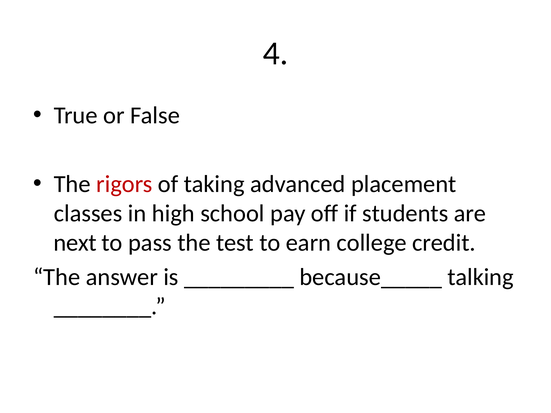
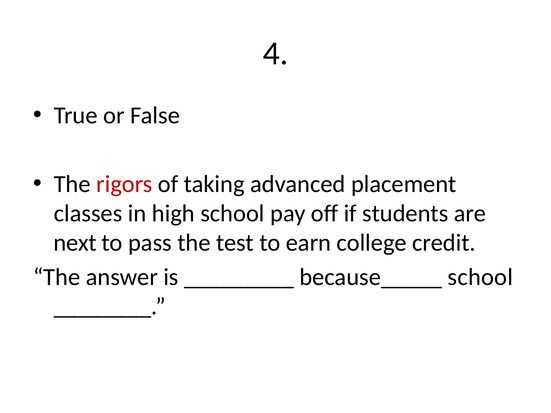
because_____ talking: talking -> school
